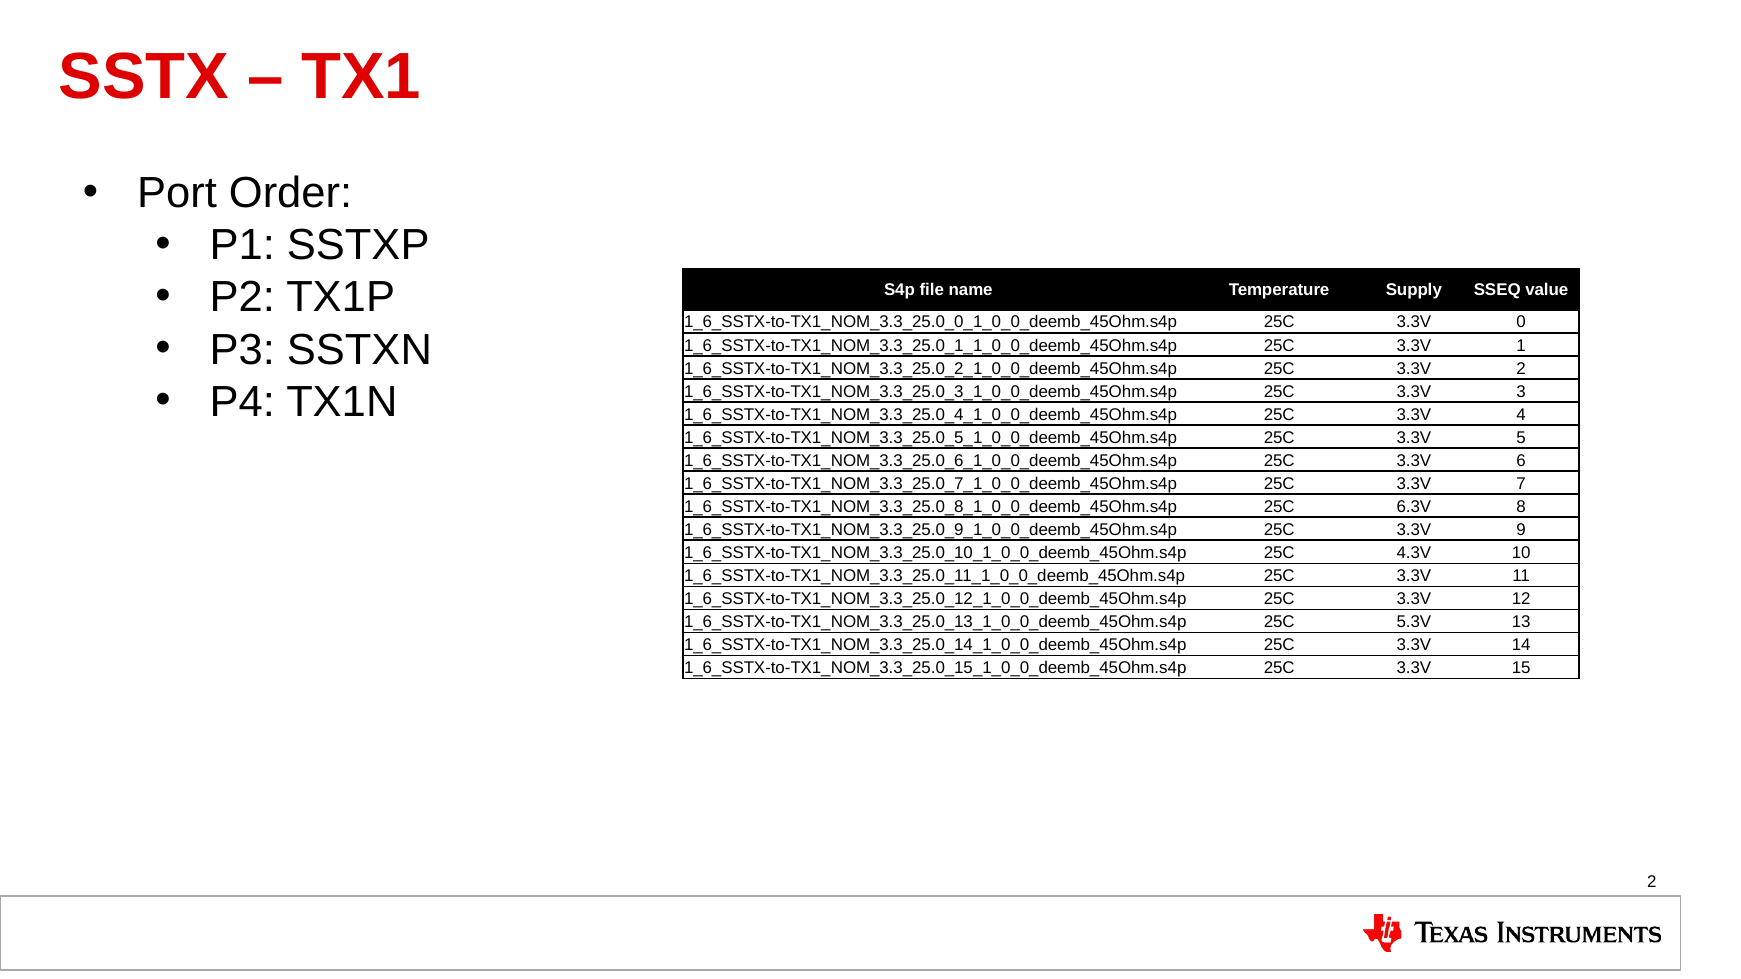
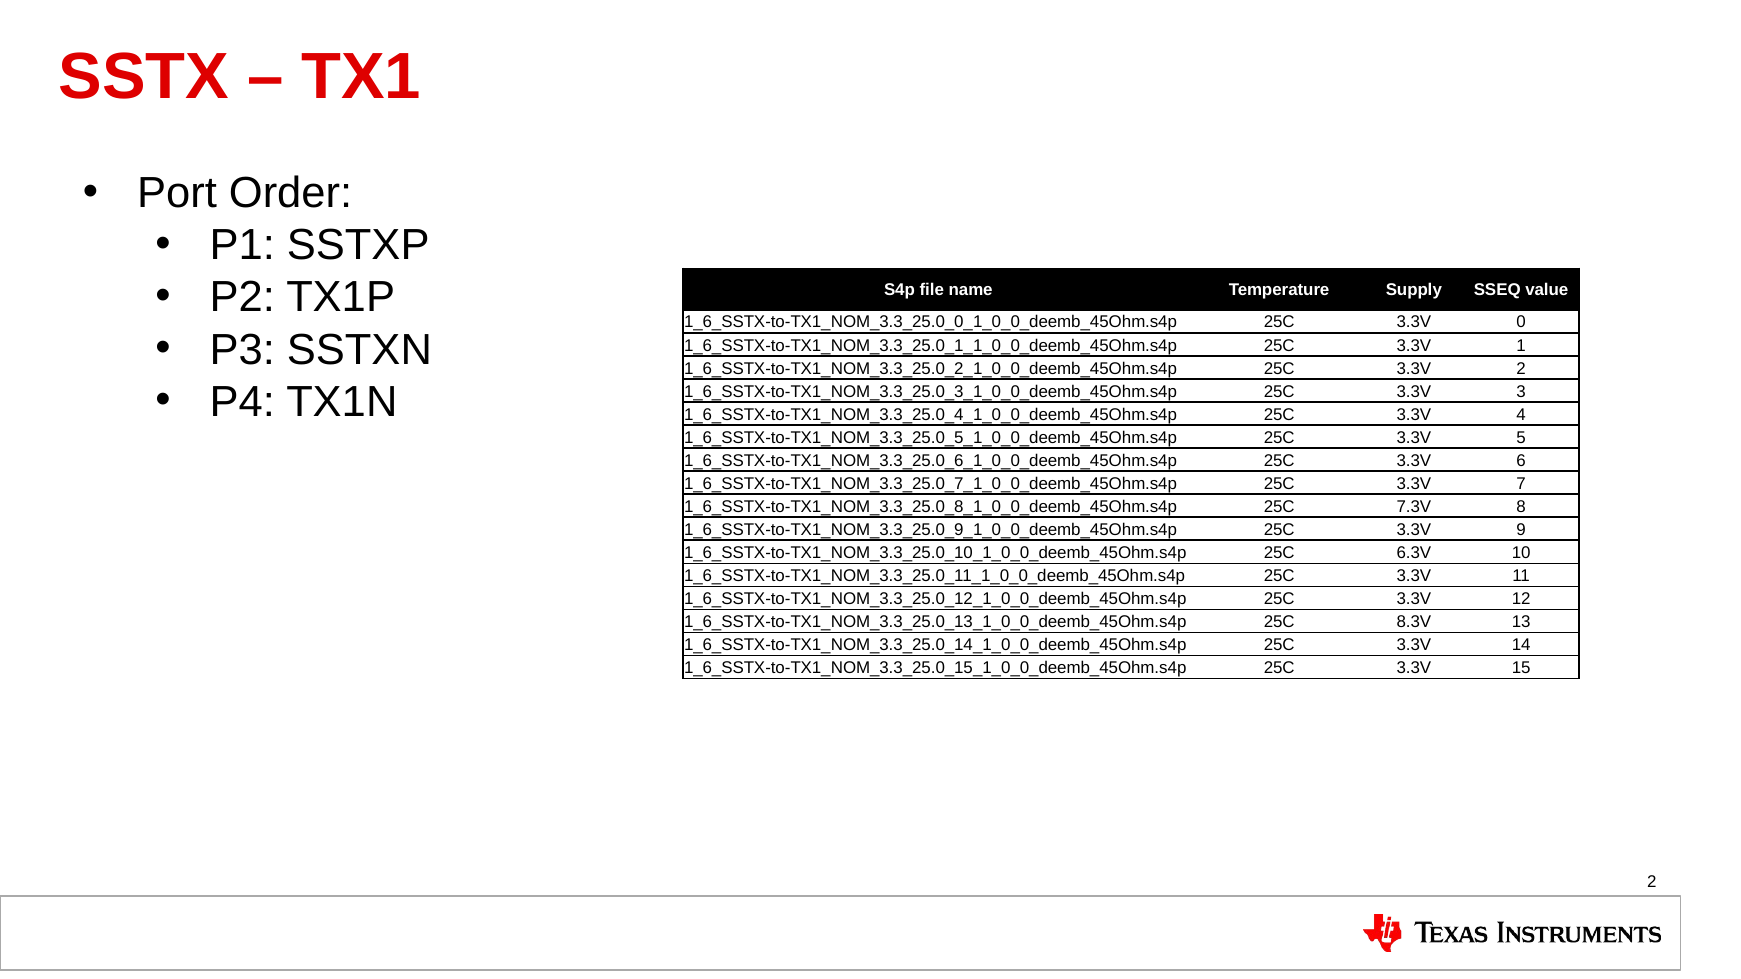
6.3V: 6.3V -> 7.3V
4.3V: 4.3V -> 6.3V
5.3V: 5.3V -> 8.3V
